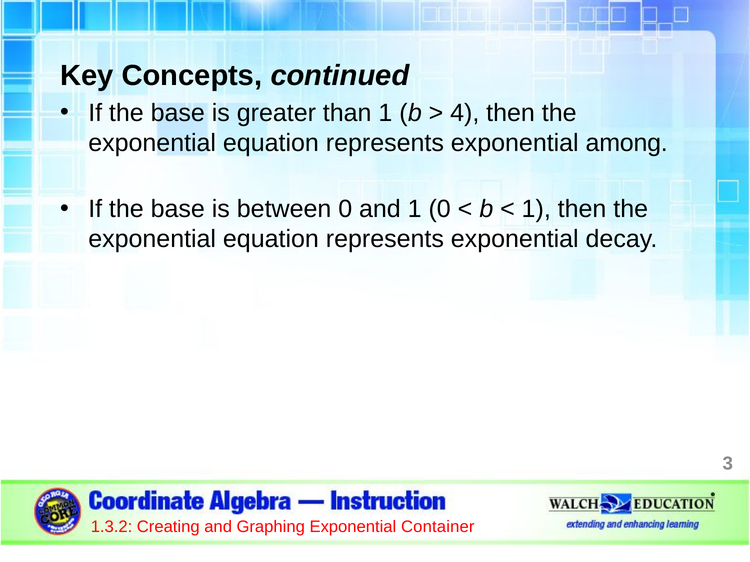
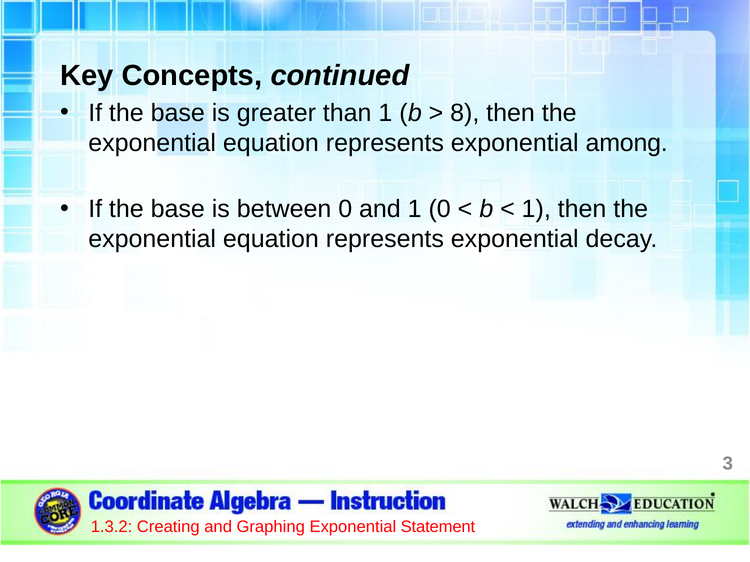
4: 4 -> 8
Container: Container -> Statement
